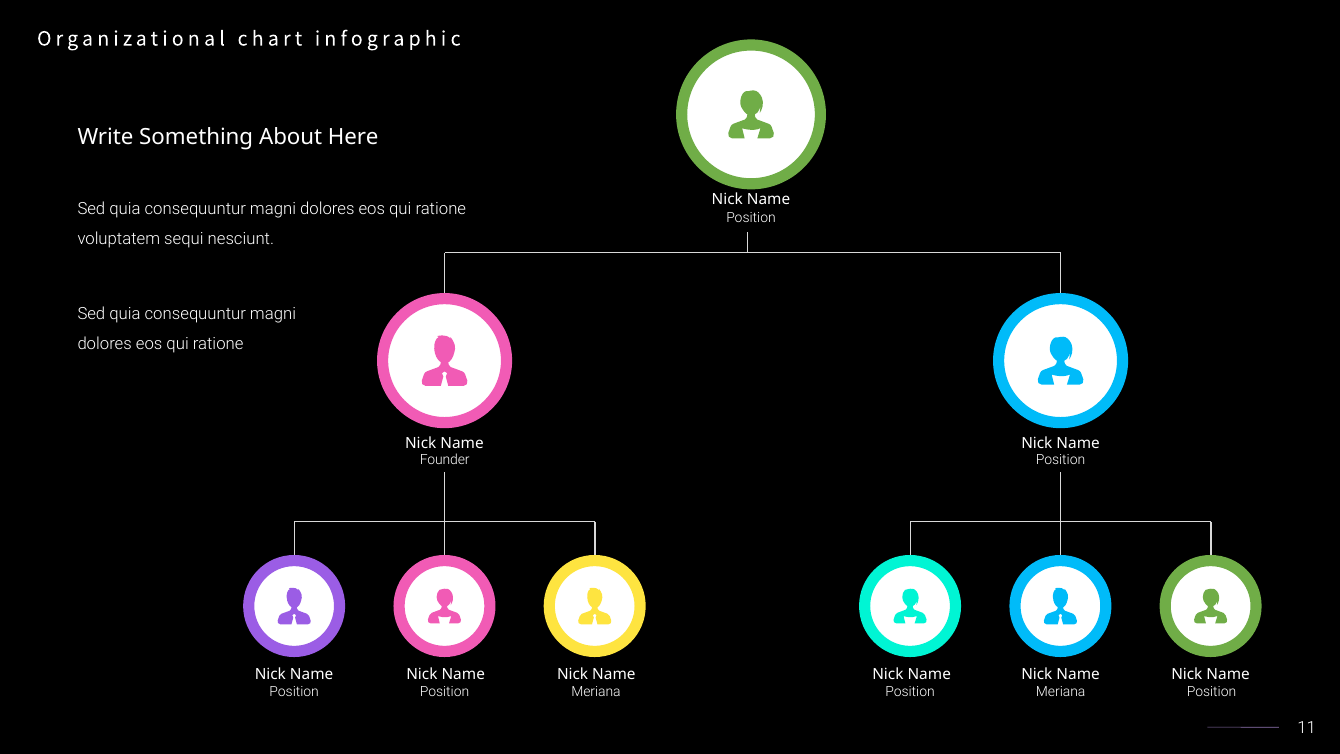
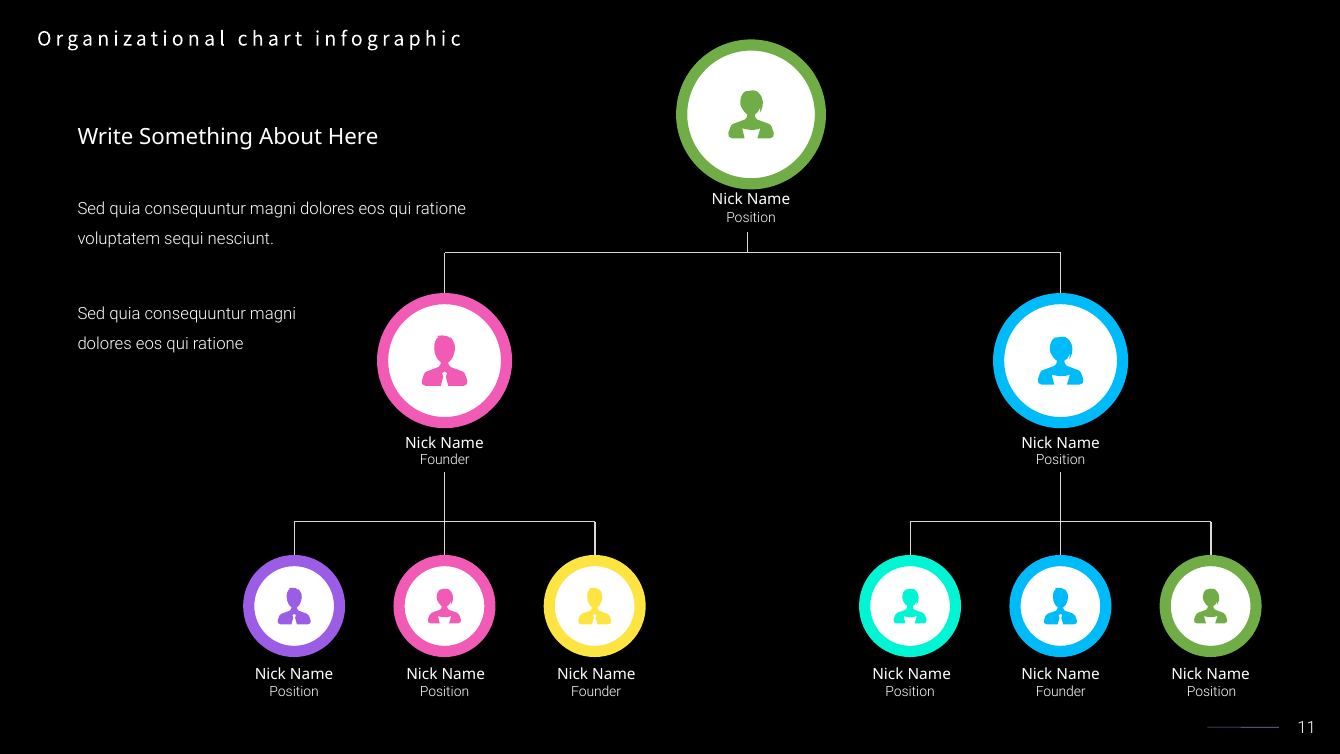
Meriana at (596, 692): Meriana -> Founder
Meriana at (1061, 692): Meriana -> Founder
